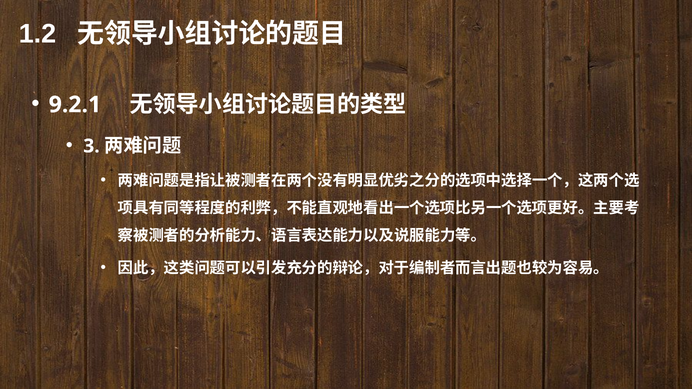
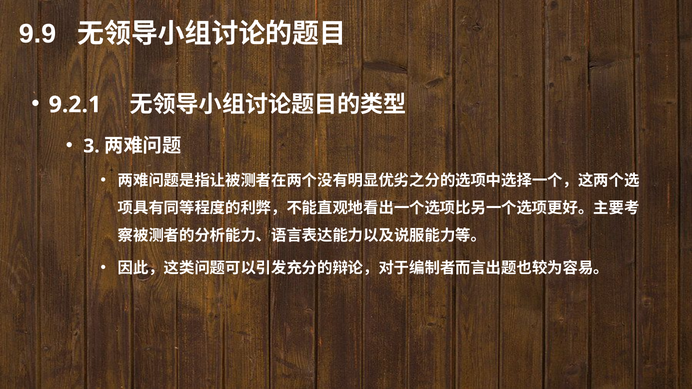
1.2: 1.2 -> 9.9
